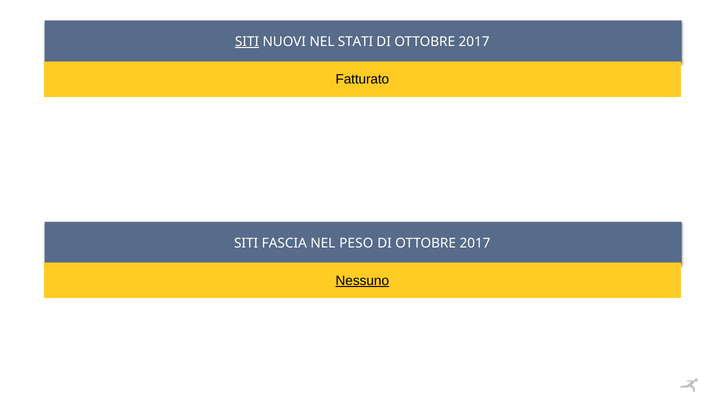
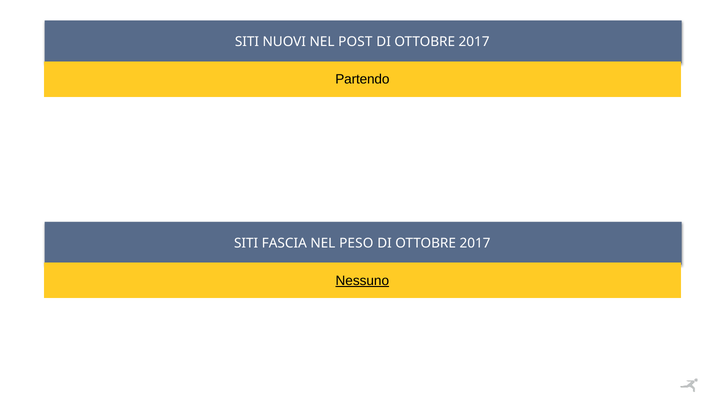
SITI at (247, 42) underline: present -> none
STATI: STATI -> POST
Fatturato: Fatturato -> Partendo
